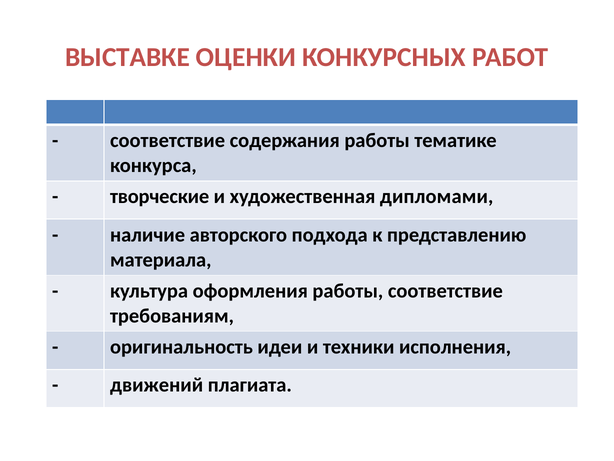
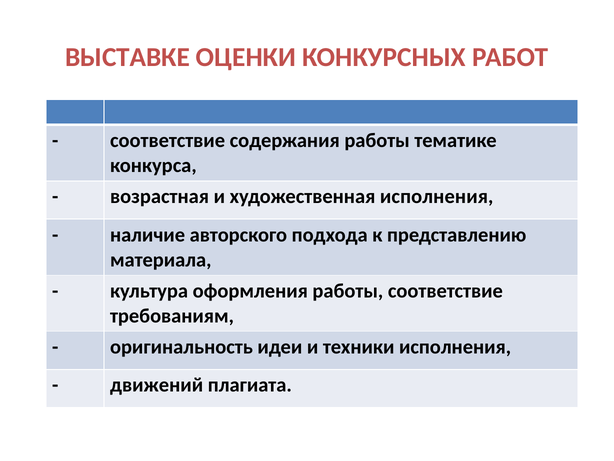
творческие: творческие -> возрастная
художественная дипломами: дипломами -> исполнения
